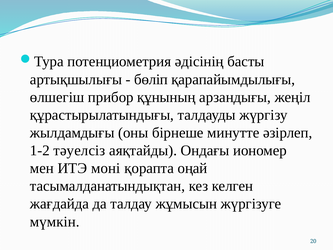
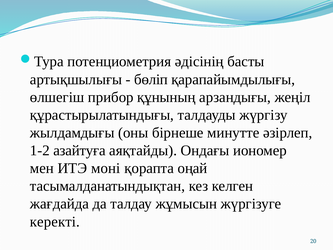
тәуелсіз: тәуелсіз -> азайтуға
мүмкін: мүмкін -> керекті
